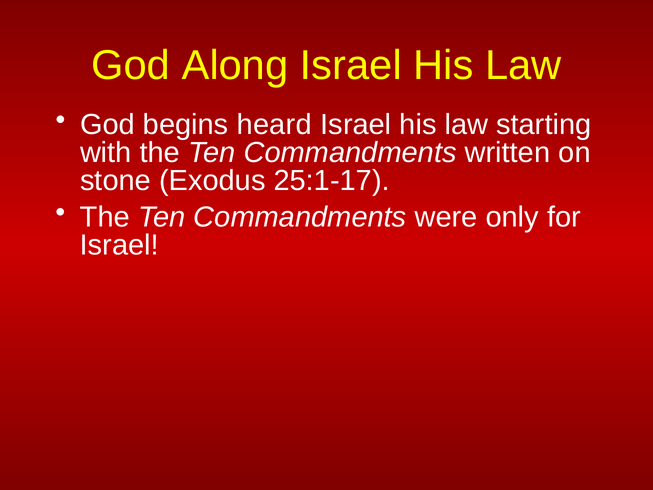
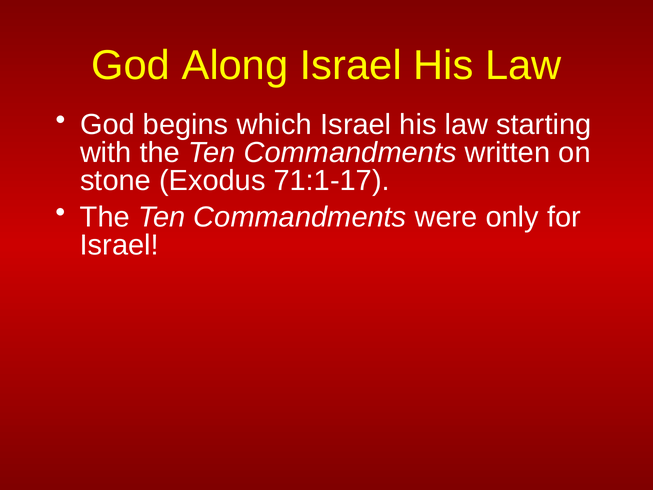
heard: heard -> which
25:1-17: 25:1-17 -> 71:1-17
